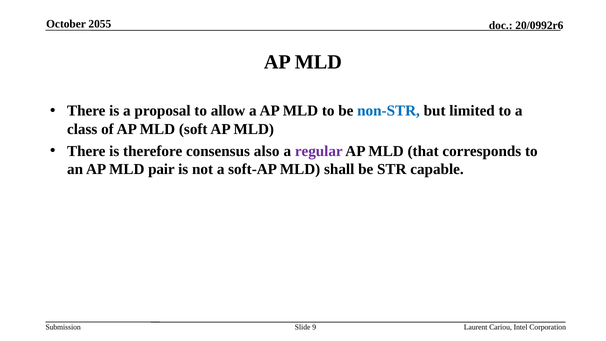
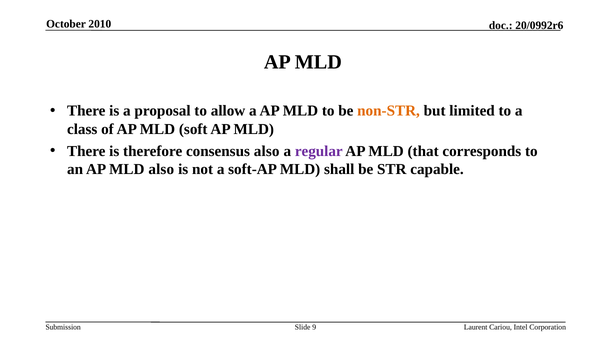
2055: 2055 -> 2010
non-STR colour: blue -> orange
MLD pair: pair -> also
